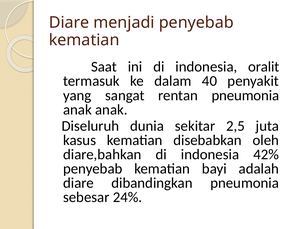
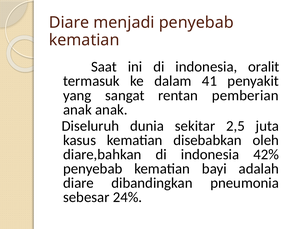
40: 40 -> 41
rentan pneumonia: pneumonia -> pemberian
